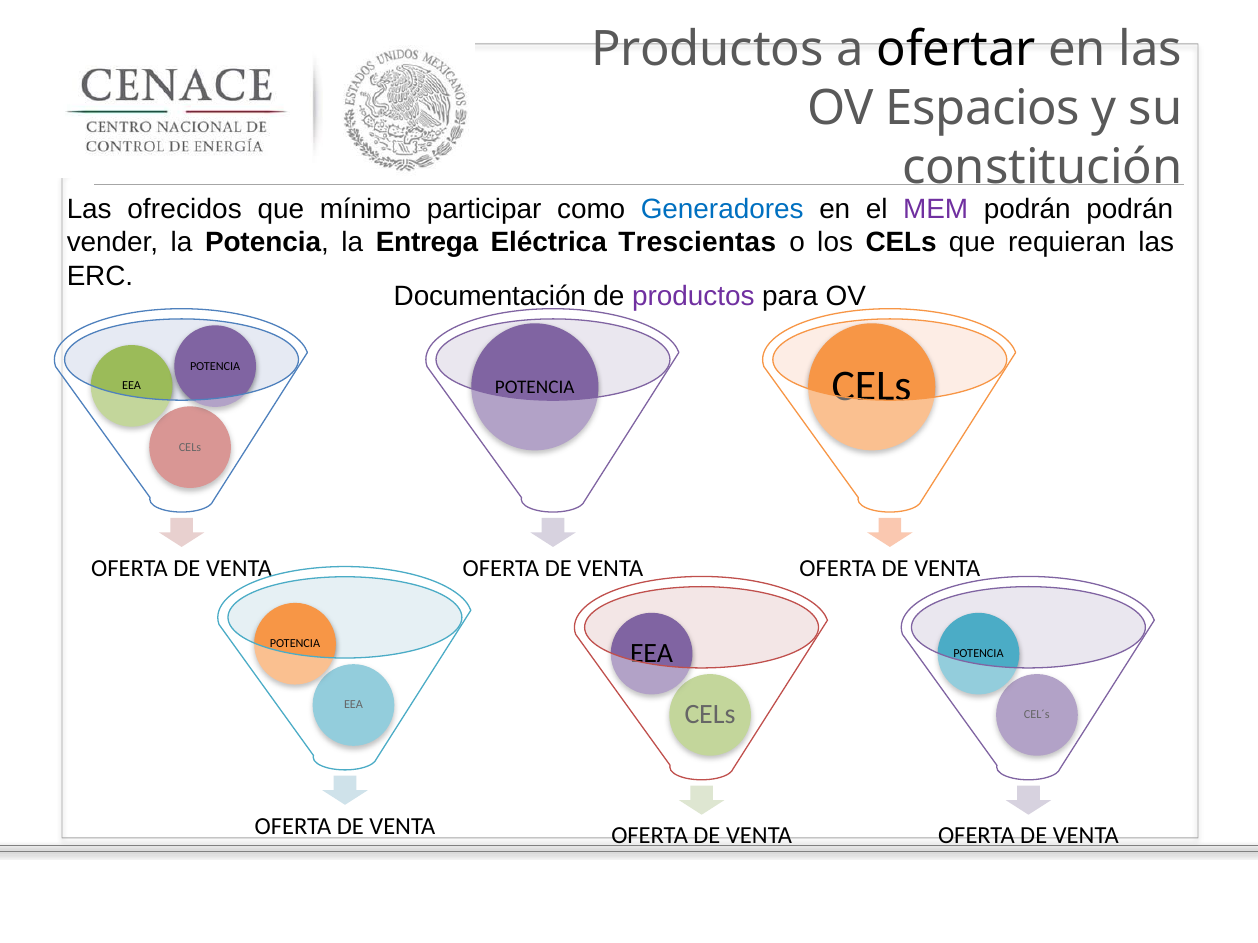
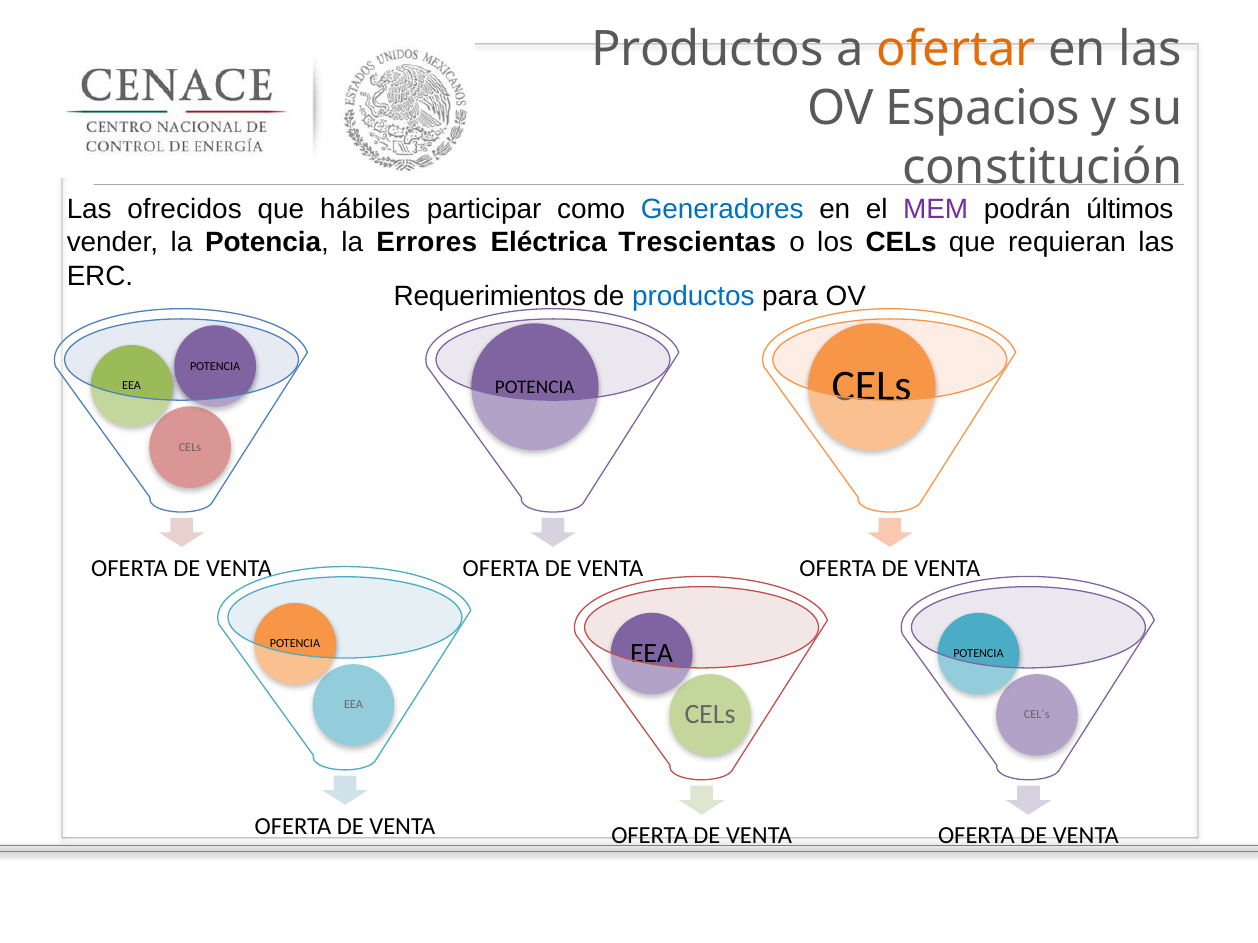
ofertar colour: black -> orange
mínimo: mínimo -> hábiles
podrán podrán: podrán -> últimos
Entrega: Entrega -> Errores
Documentación: Documentación -> Requerimientos
productos at (693, 297) colour: purple -> blue
